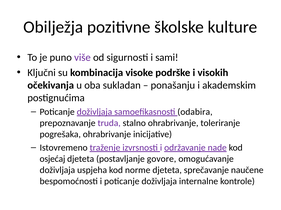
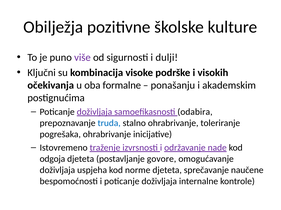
sami: sami -> dulji
sukladan: sukladan -> formalne
truda colour: purple -> blue
osjećaj: osjećaj -> odgoja
